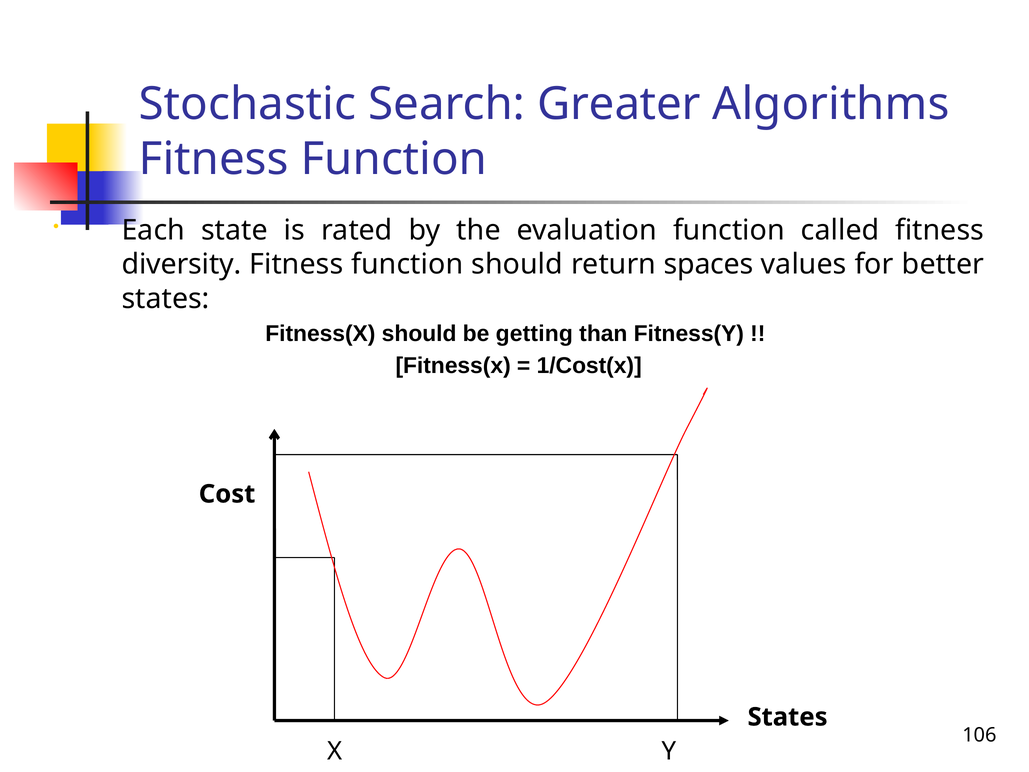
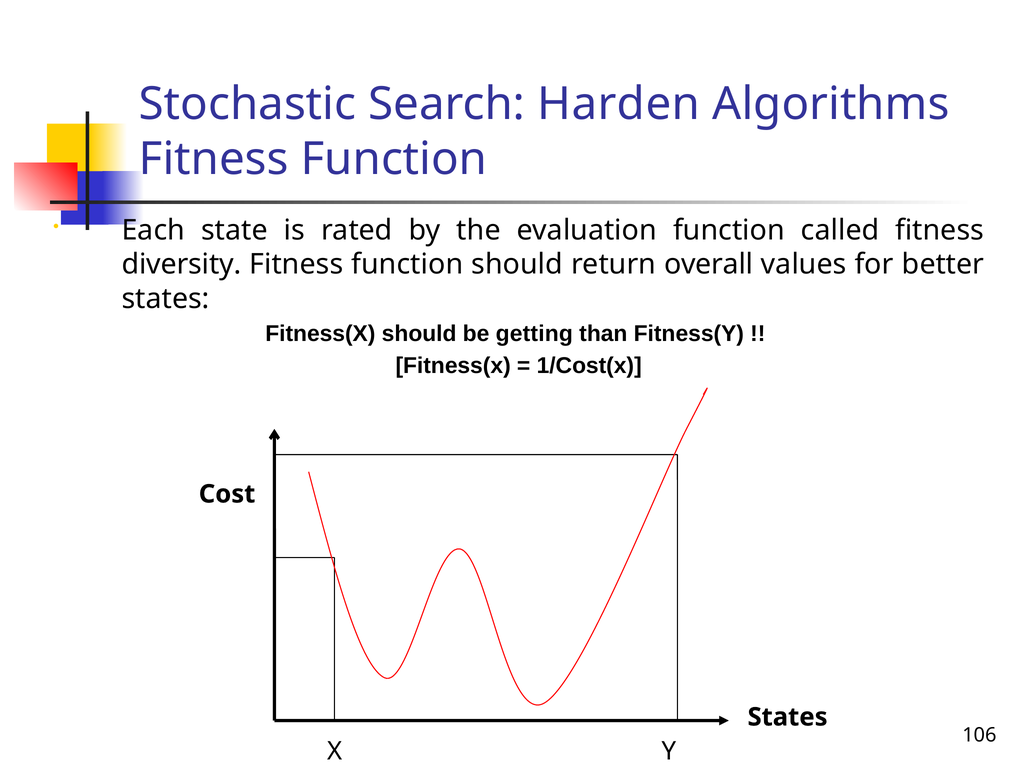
Greater: Greater -> Harden
spaces: spaces -> overall
